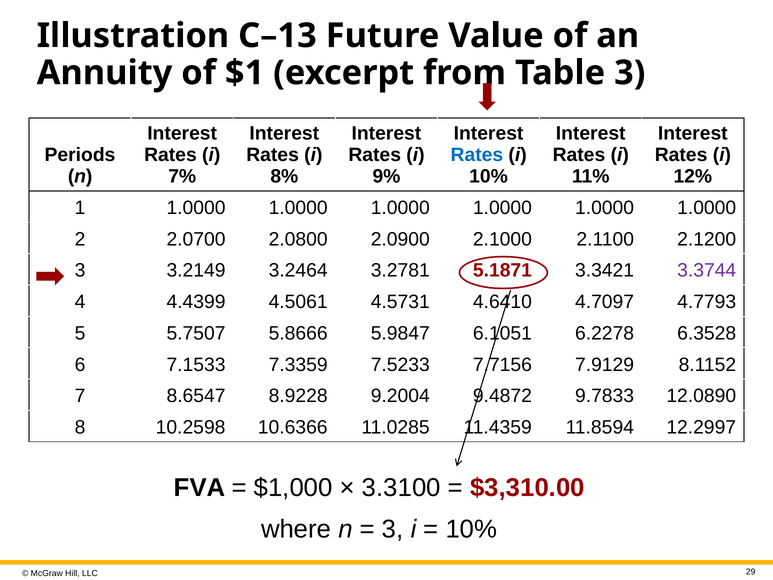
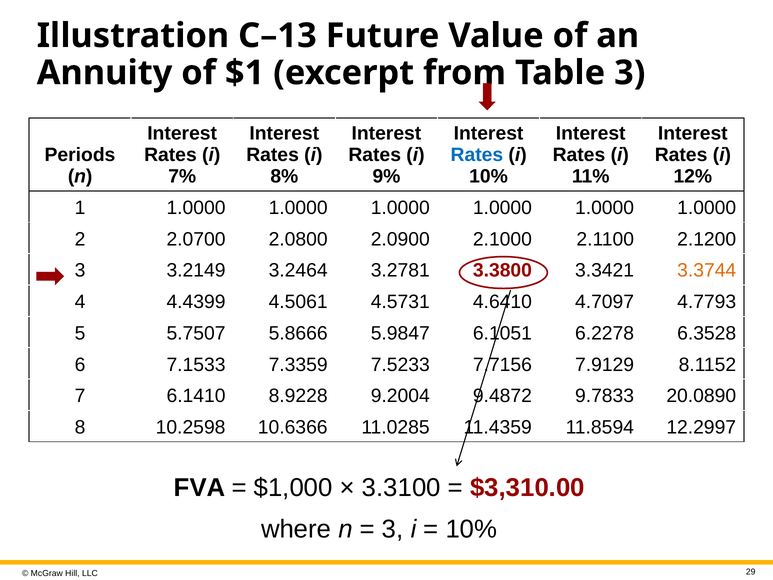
5.1871: 5.1871 -> 3.3800
3.3744 colour: purple -> orange
8.6547: 8.6547 -> 6.1410
12.0890: 12.0890 -> 20.0890
